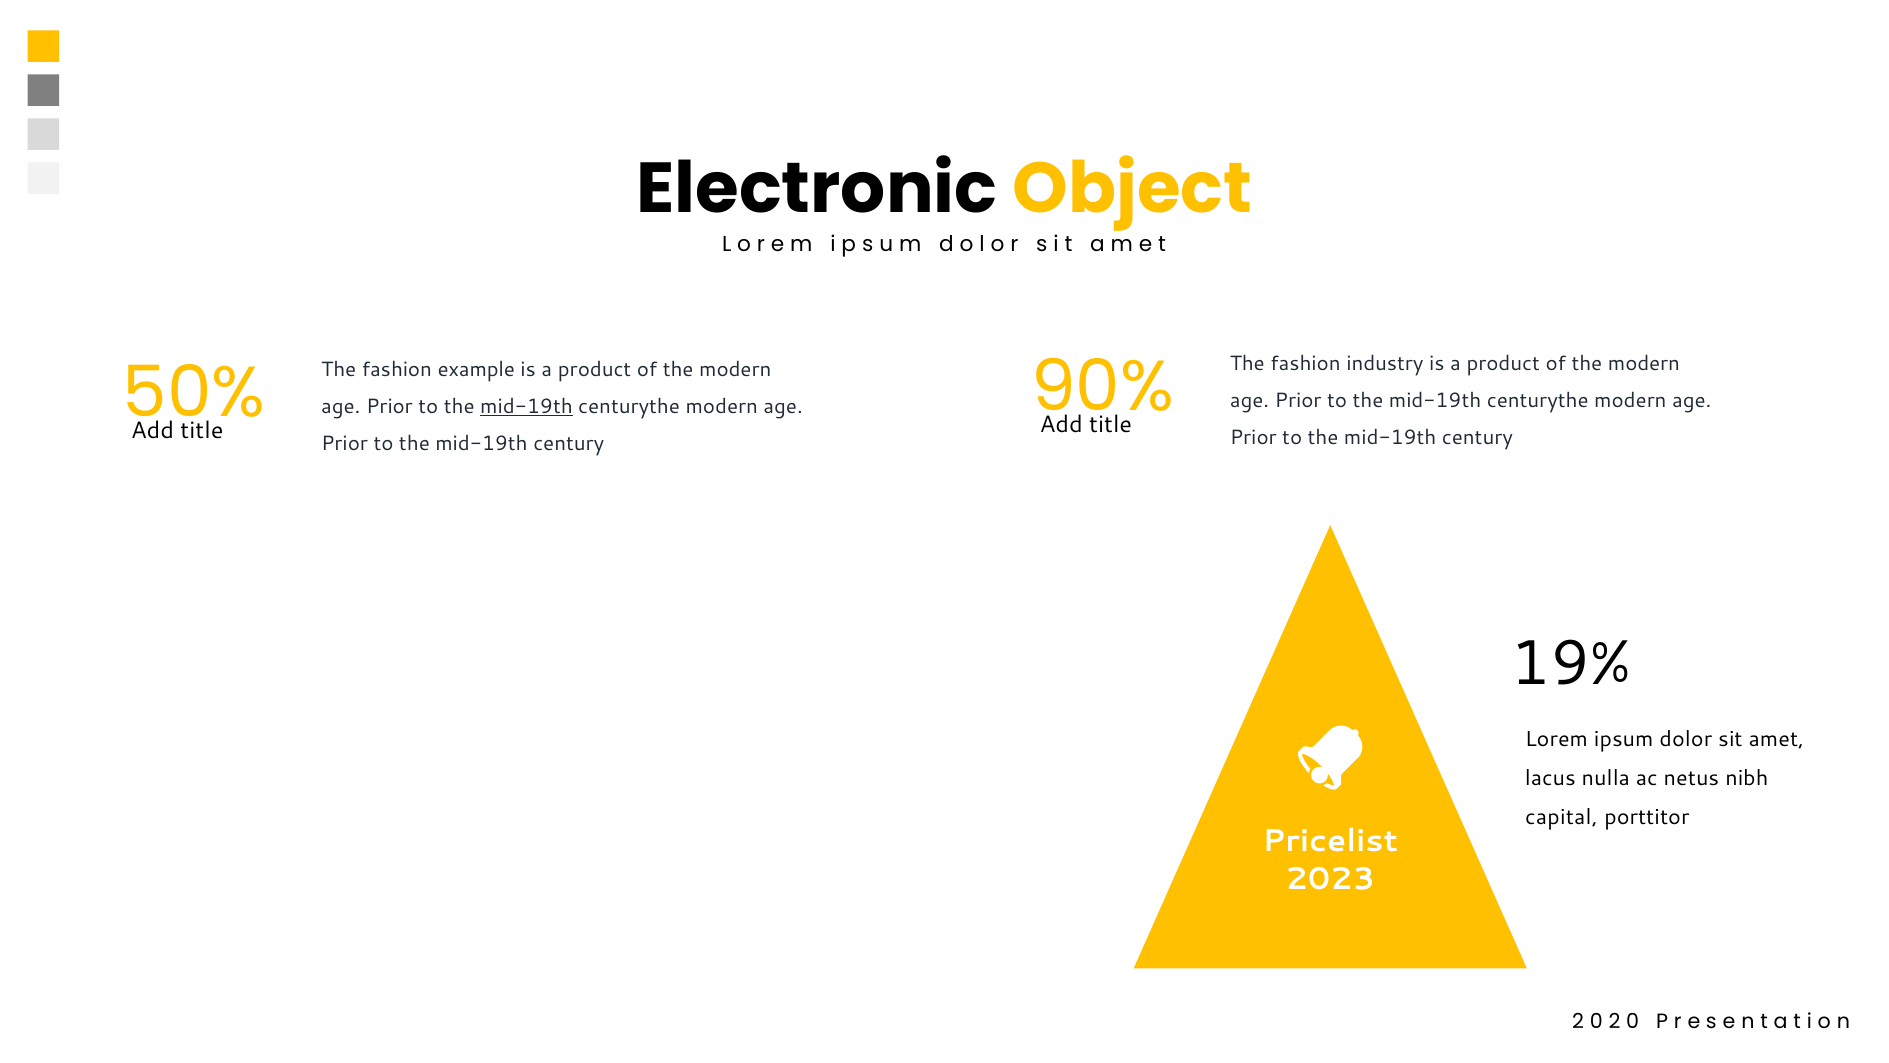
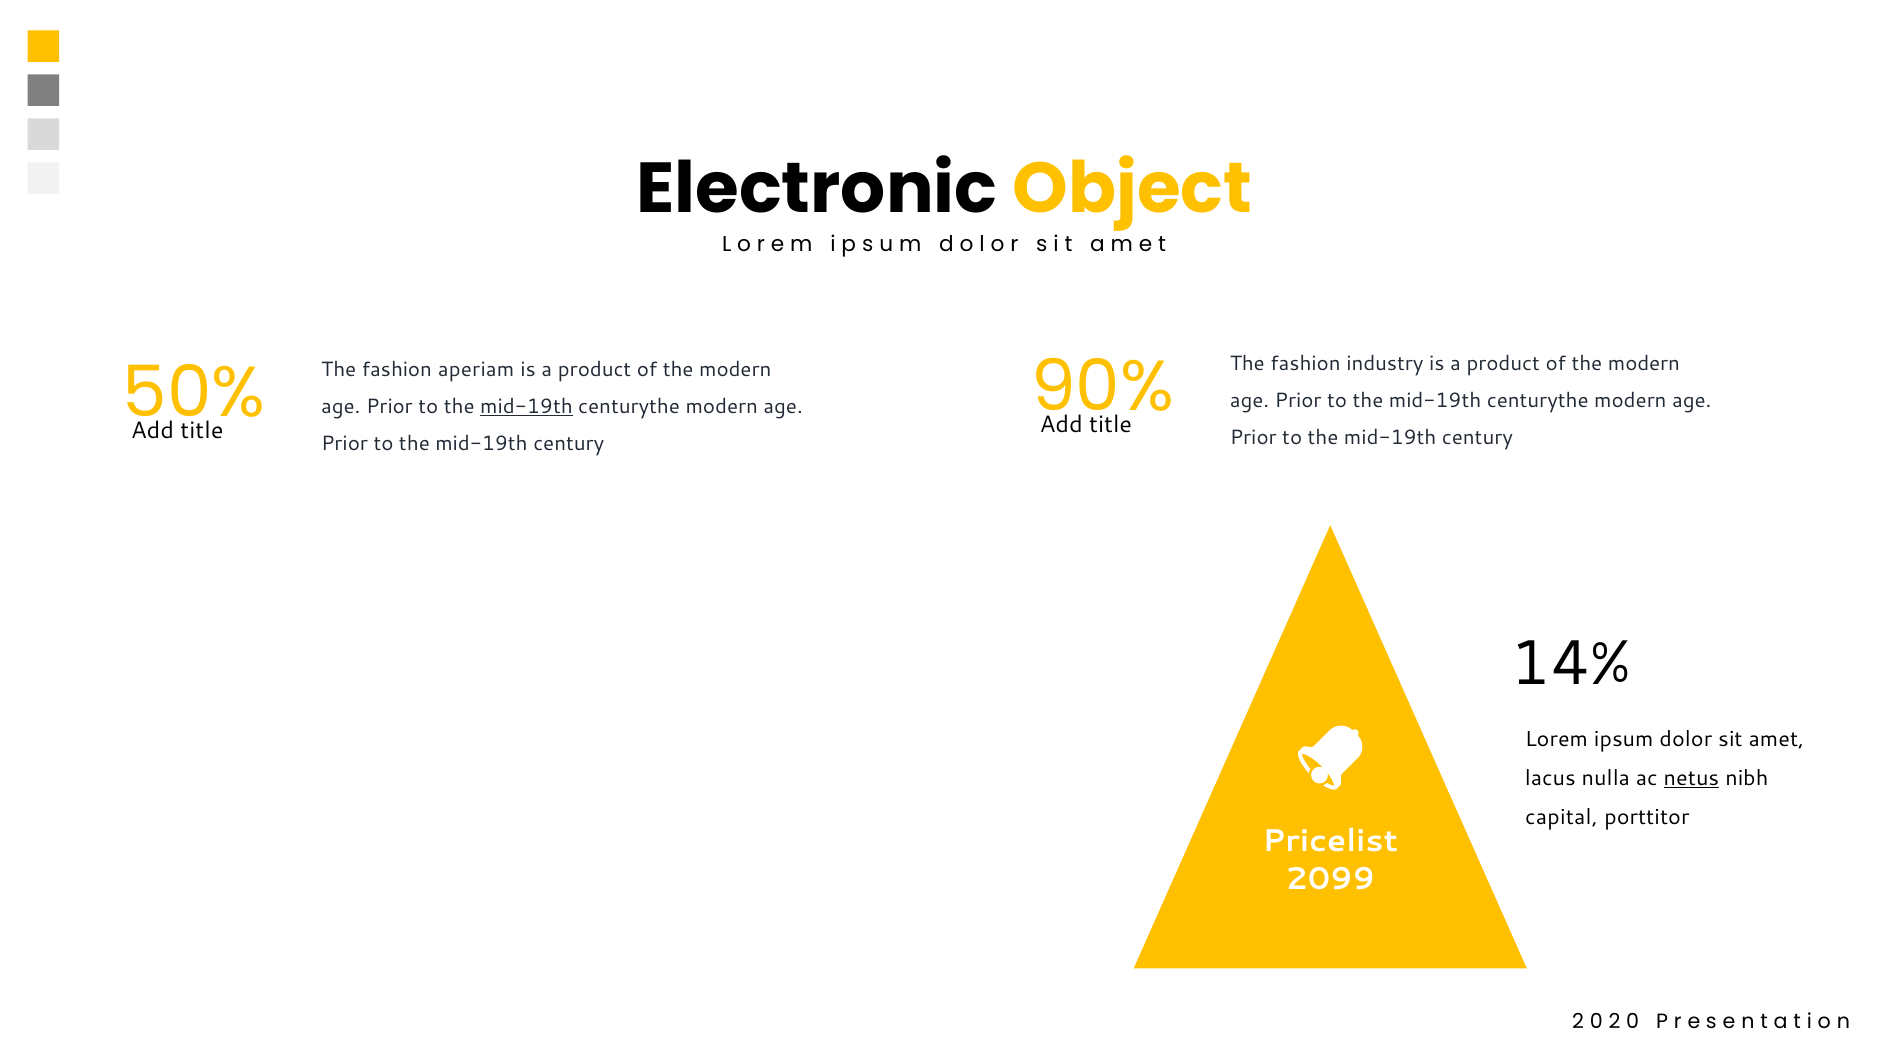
example: example -> aperiam
19%: 19% -> 14%
netus underline: none -> present
2023: 2023 -> 2099
